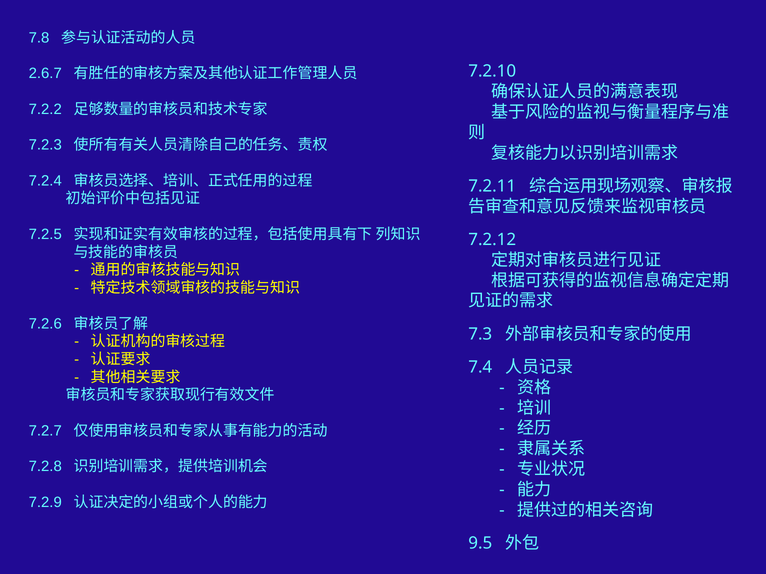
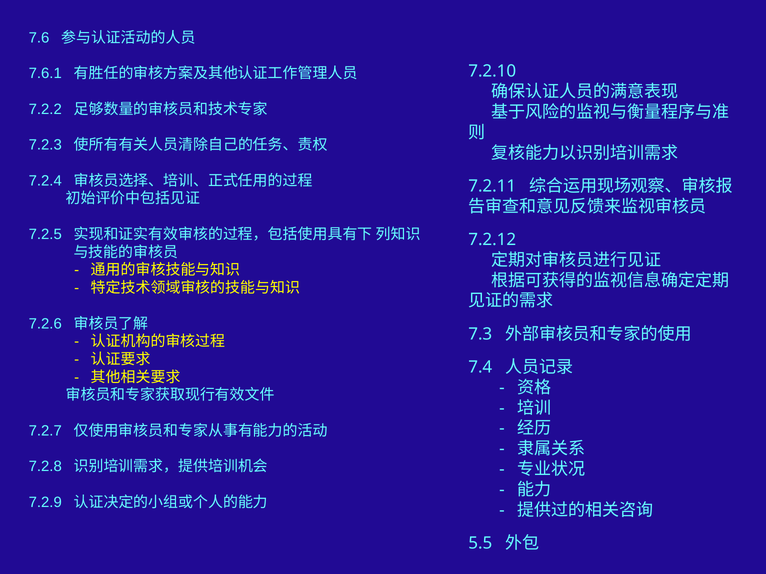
7.8: 7.8 -> 7.6
2.6.7: 2.6.7 -> 7.6.1
9.5: 9.5 -> 5.5
